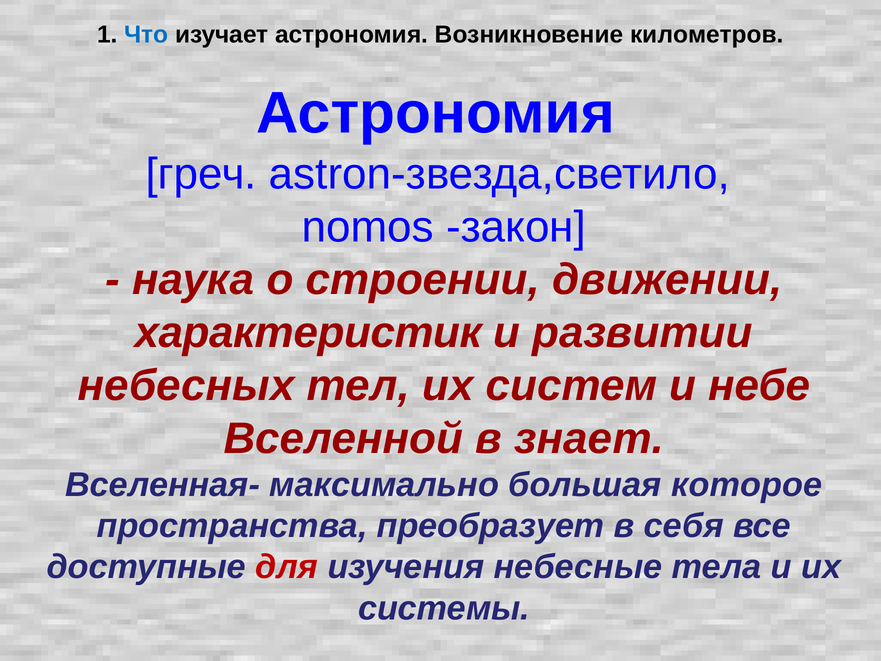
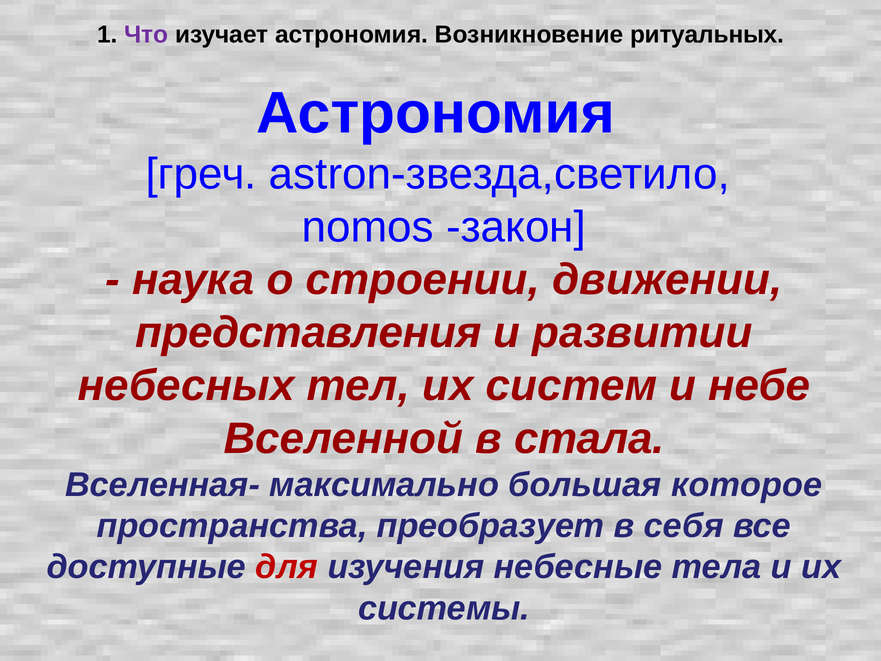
Что colour: blue -> purple
километров: километров -> ритуальных
характеристик: характеристик -> представления
знает: знает -> стала
